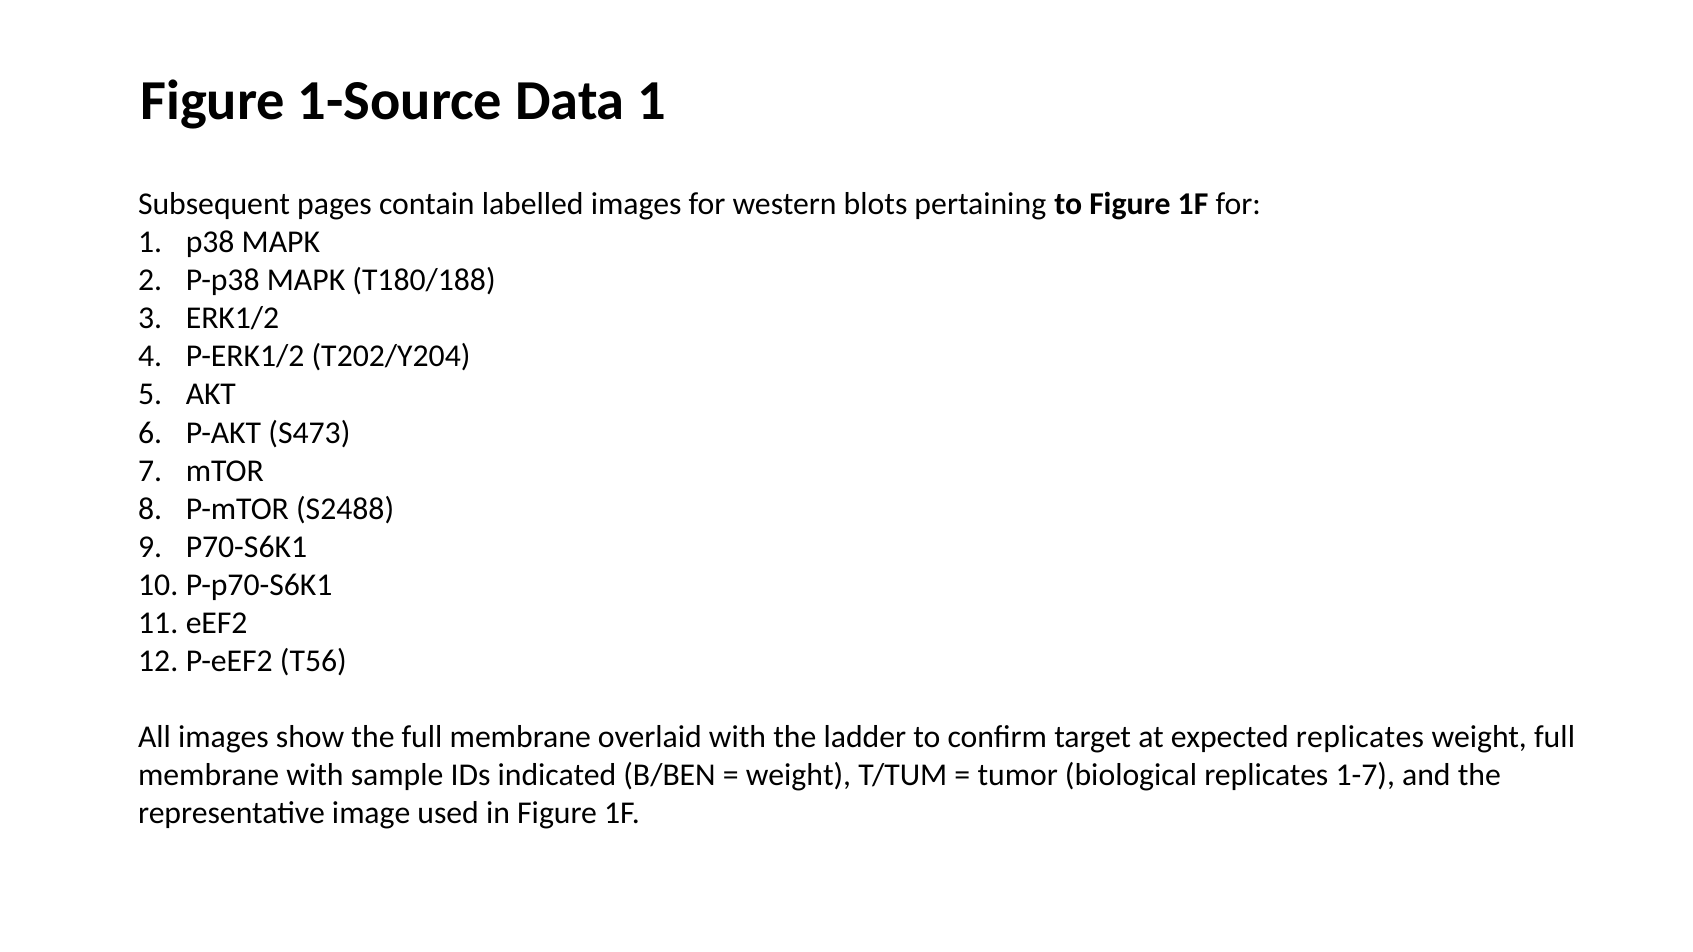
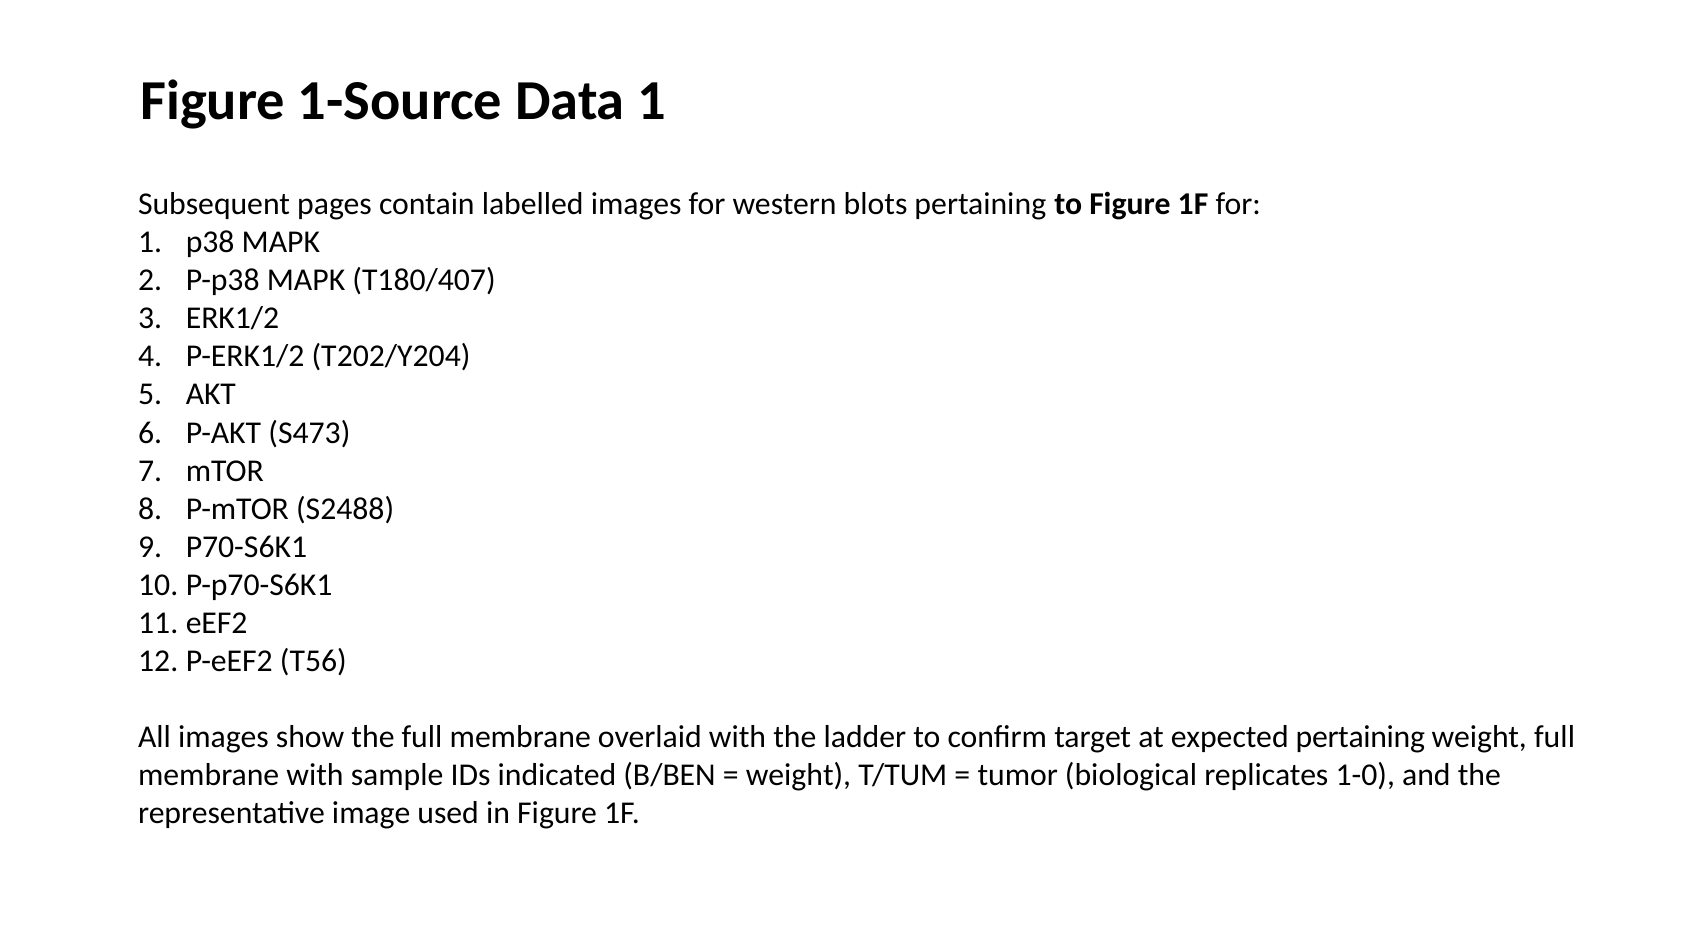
T180/188: T180/188 -> T180/407
expected replicates: replicates -> pertaining
1-7: 1-7 -> 1-0
